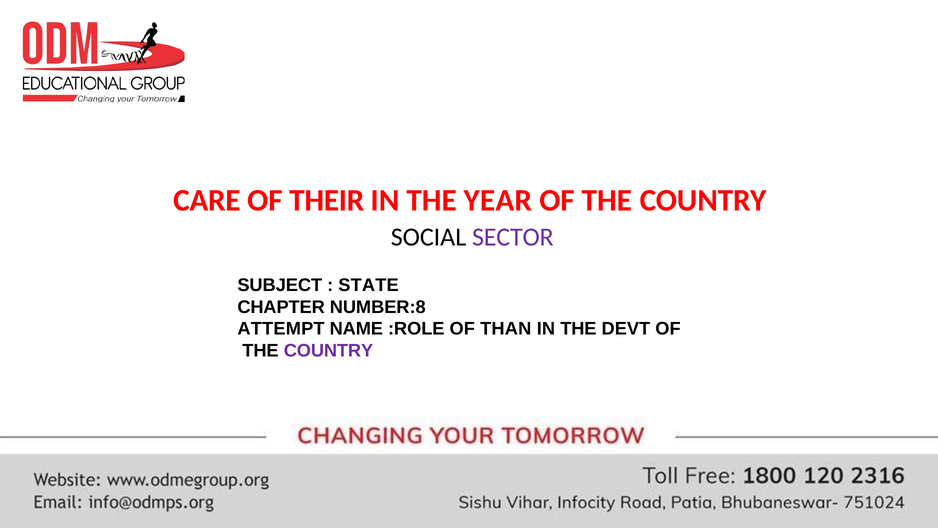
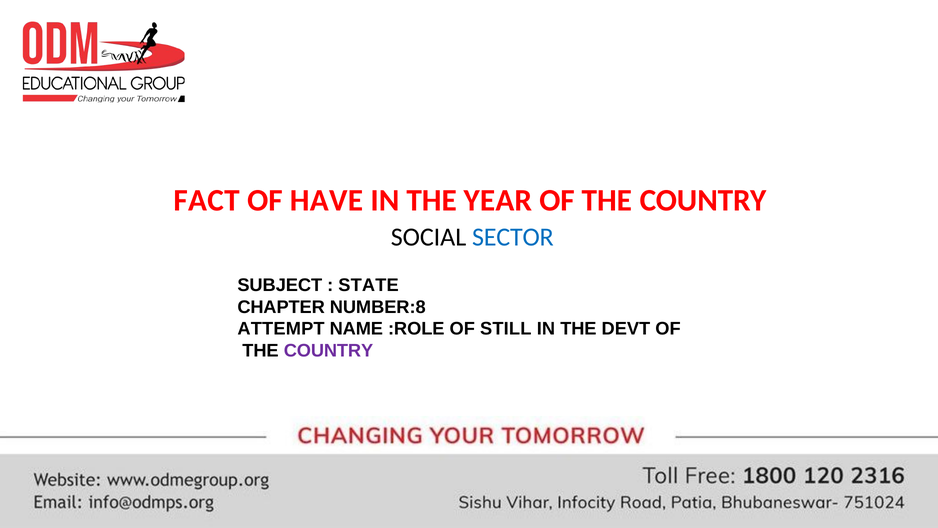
CARE: CARE -> FACT
THEIR: THEIR -> HAVE
SECTOR colour: purple -> blue
THAN: THAN -> STILL
